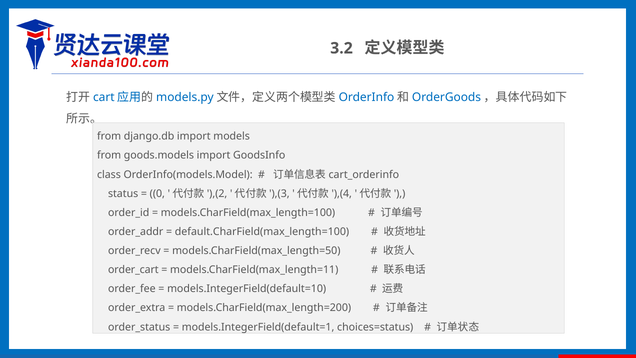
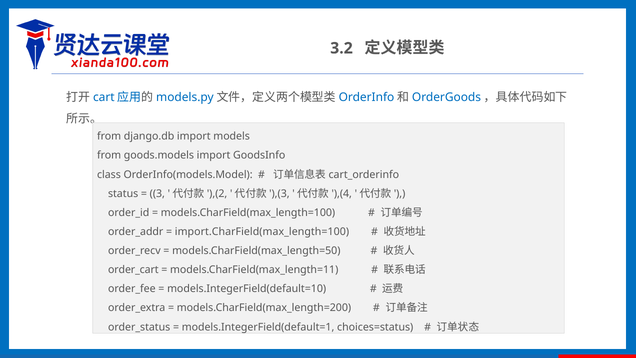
0: 0 -> 3
default.CharField(max_length=100: default.CharField(max_length=100 -> import.CharField(max_length=100
